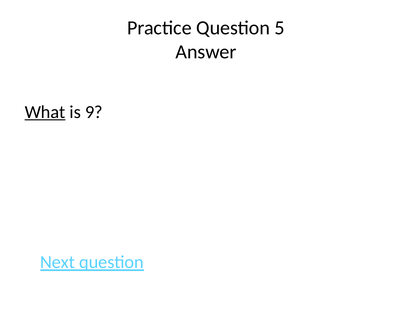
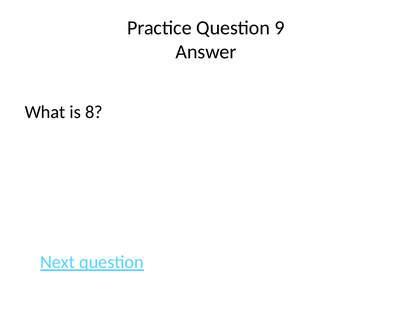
5: 5 -> 9
What underline: present -> none
9: 9 -> 8
